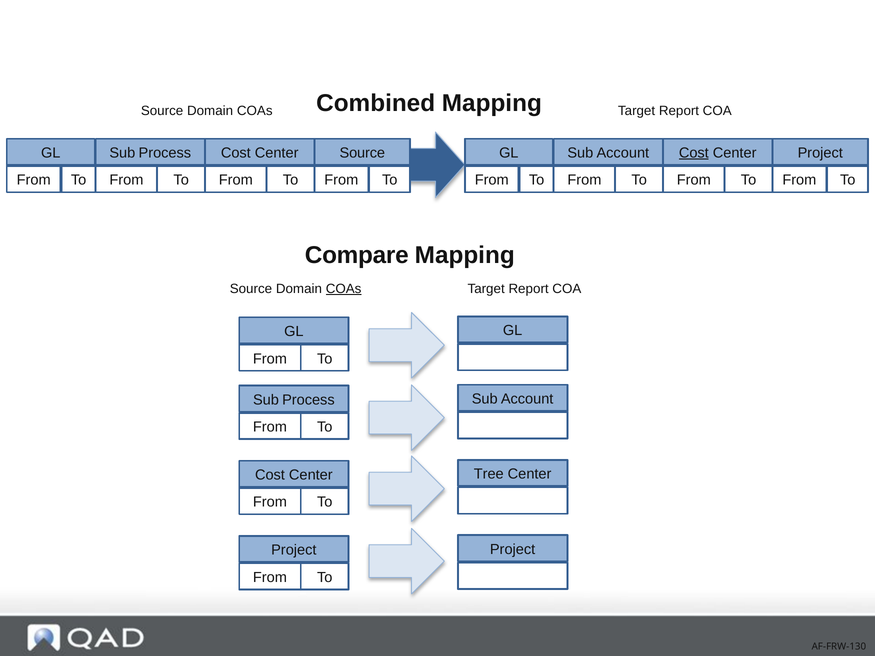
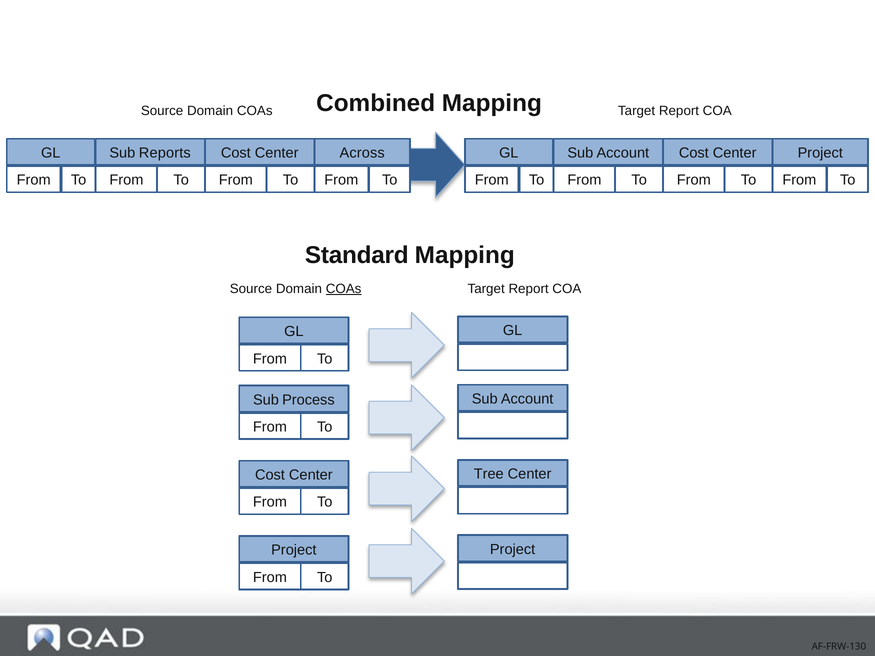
GL Sub Process: Process -> Reports
Center Source: Source -> Across
Cost at (694, 153) underline: present -> none
Compare: Compare -> Standard
